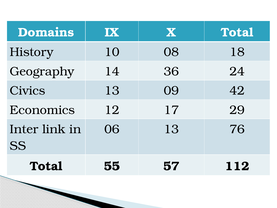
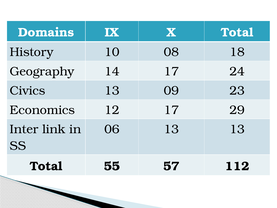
14 36: 36 -> 17
42: 42 -> 23
13 76: 76 -> 13
